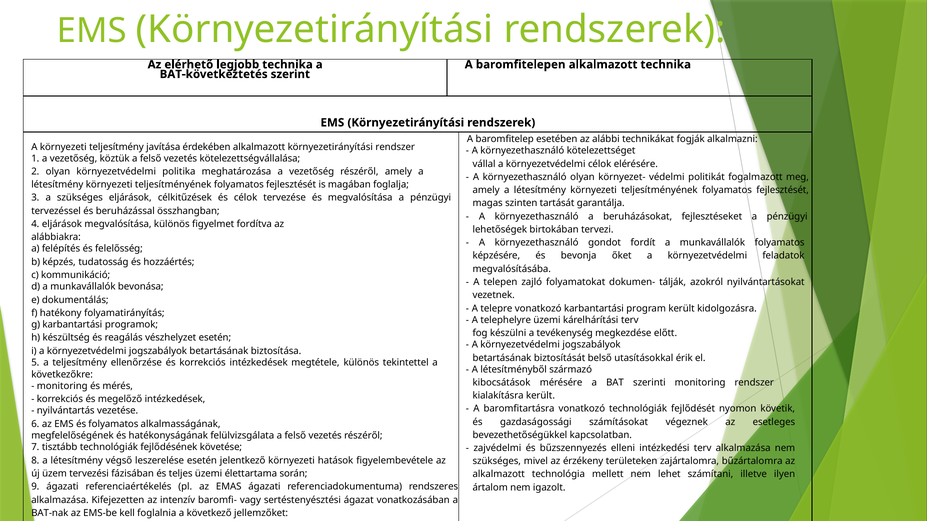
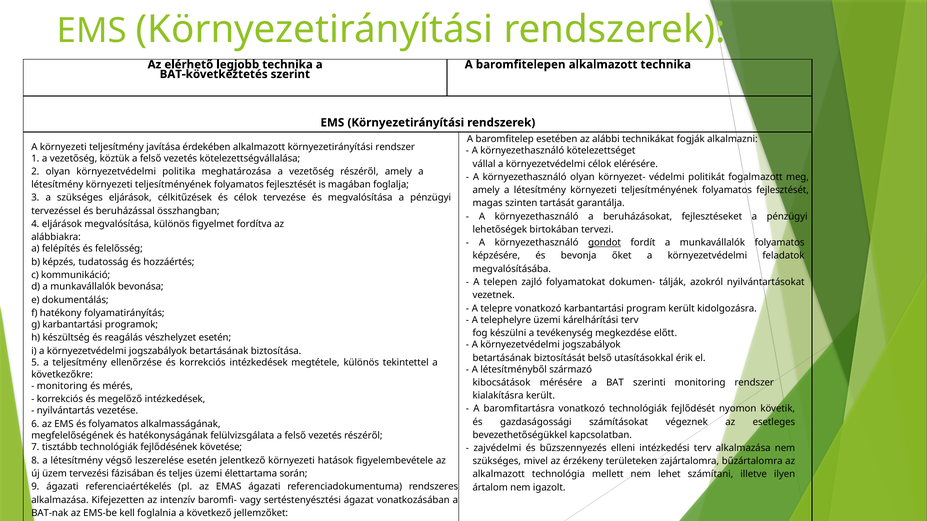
gondot underline: none -> present
